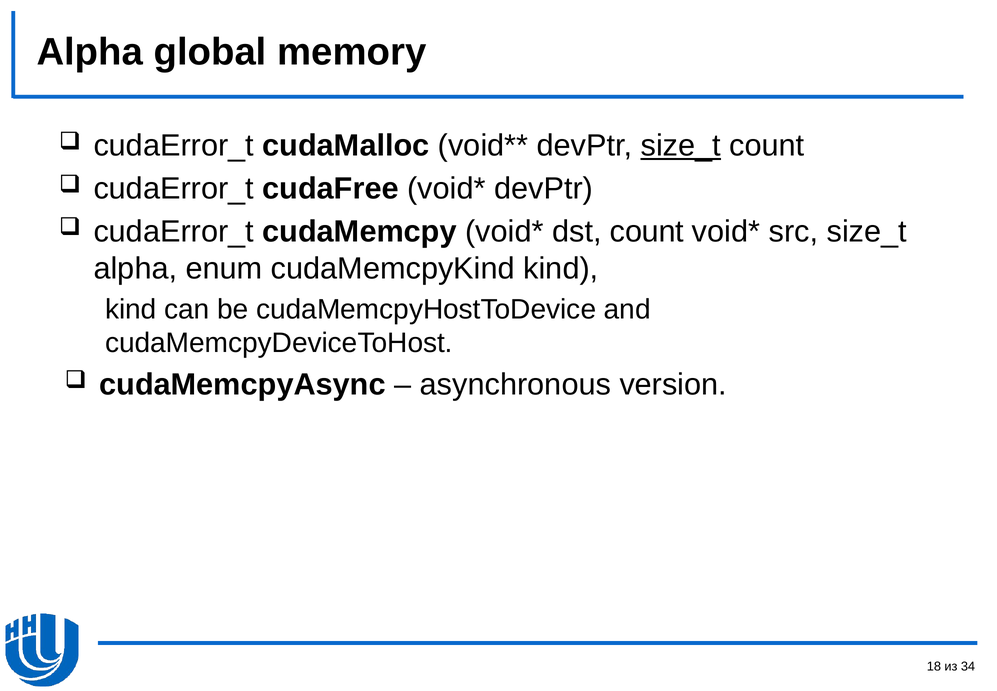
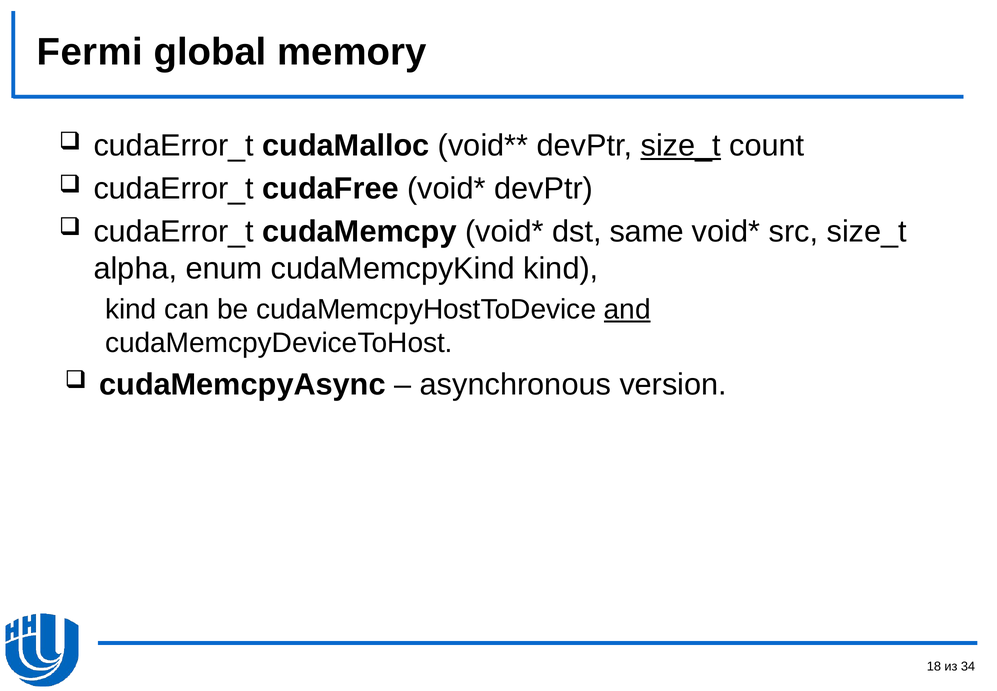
Alpha at (90, 52): Alpha -> Fermi
dst count: count -> same
and underline: none -> present
